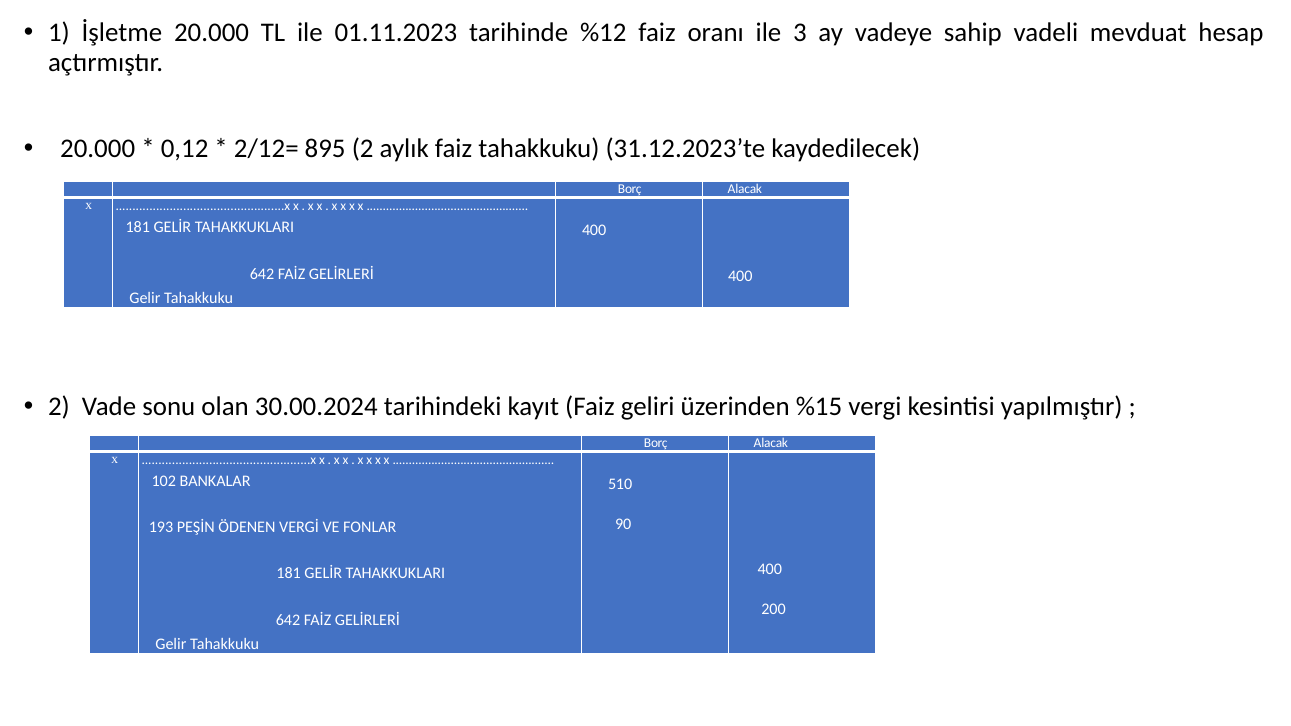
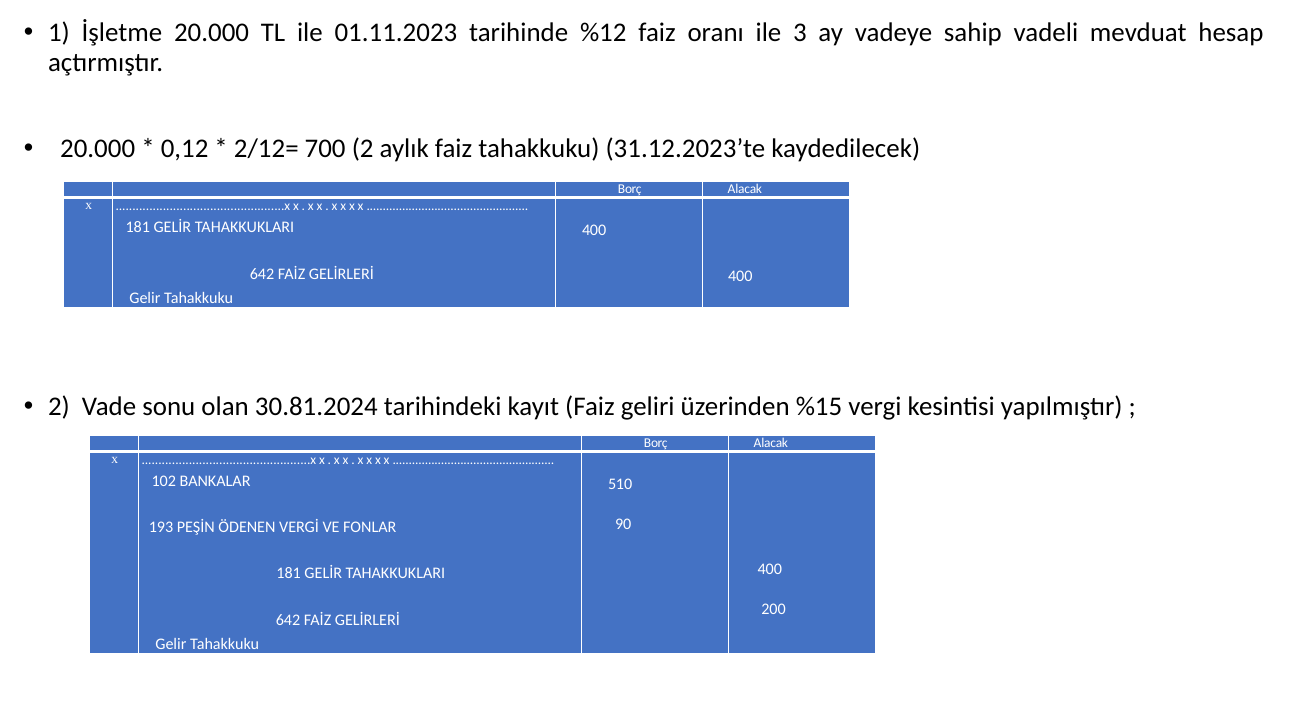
895: 895 -> 700
30.00.2024: 30.00.2024 -> 30.81.2024
